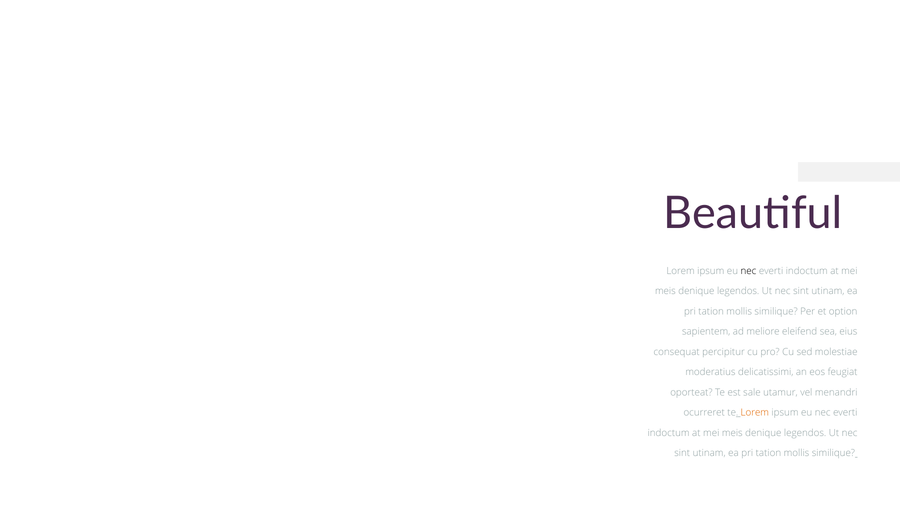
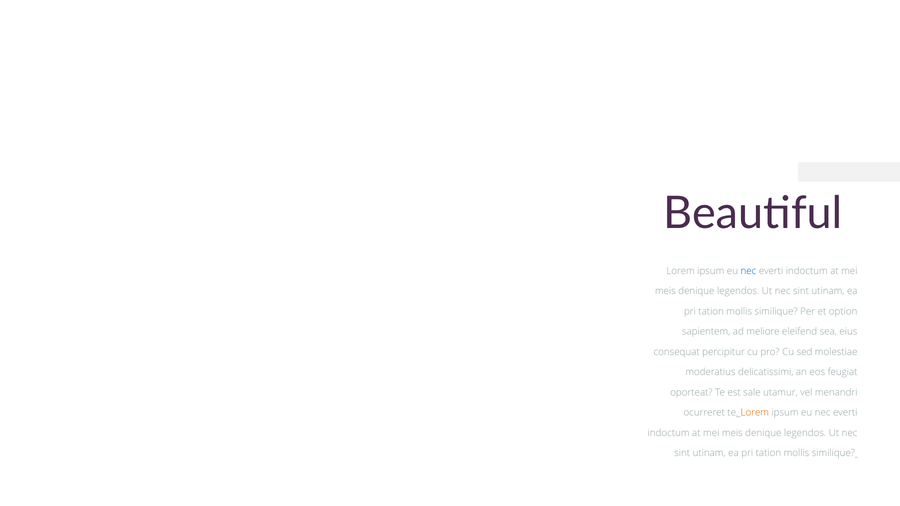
nec at (748, 271) colour: black -> blue
